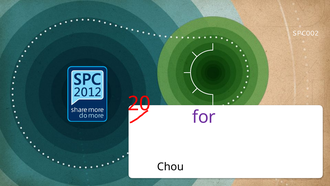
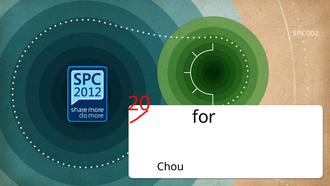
for colour: purple -> black
